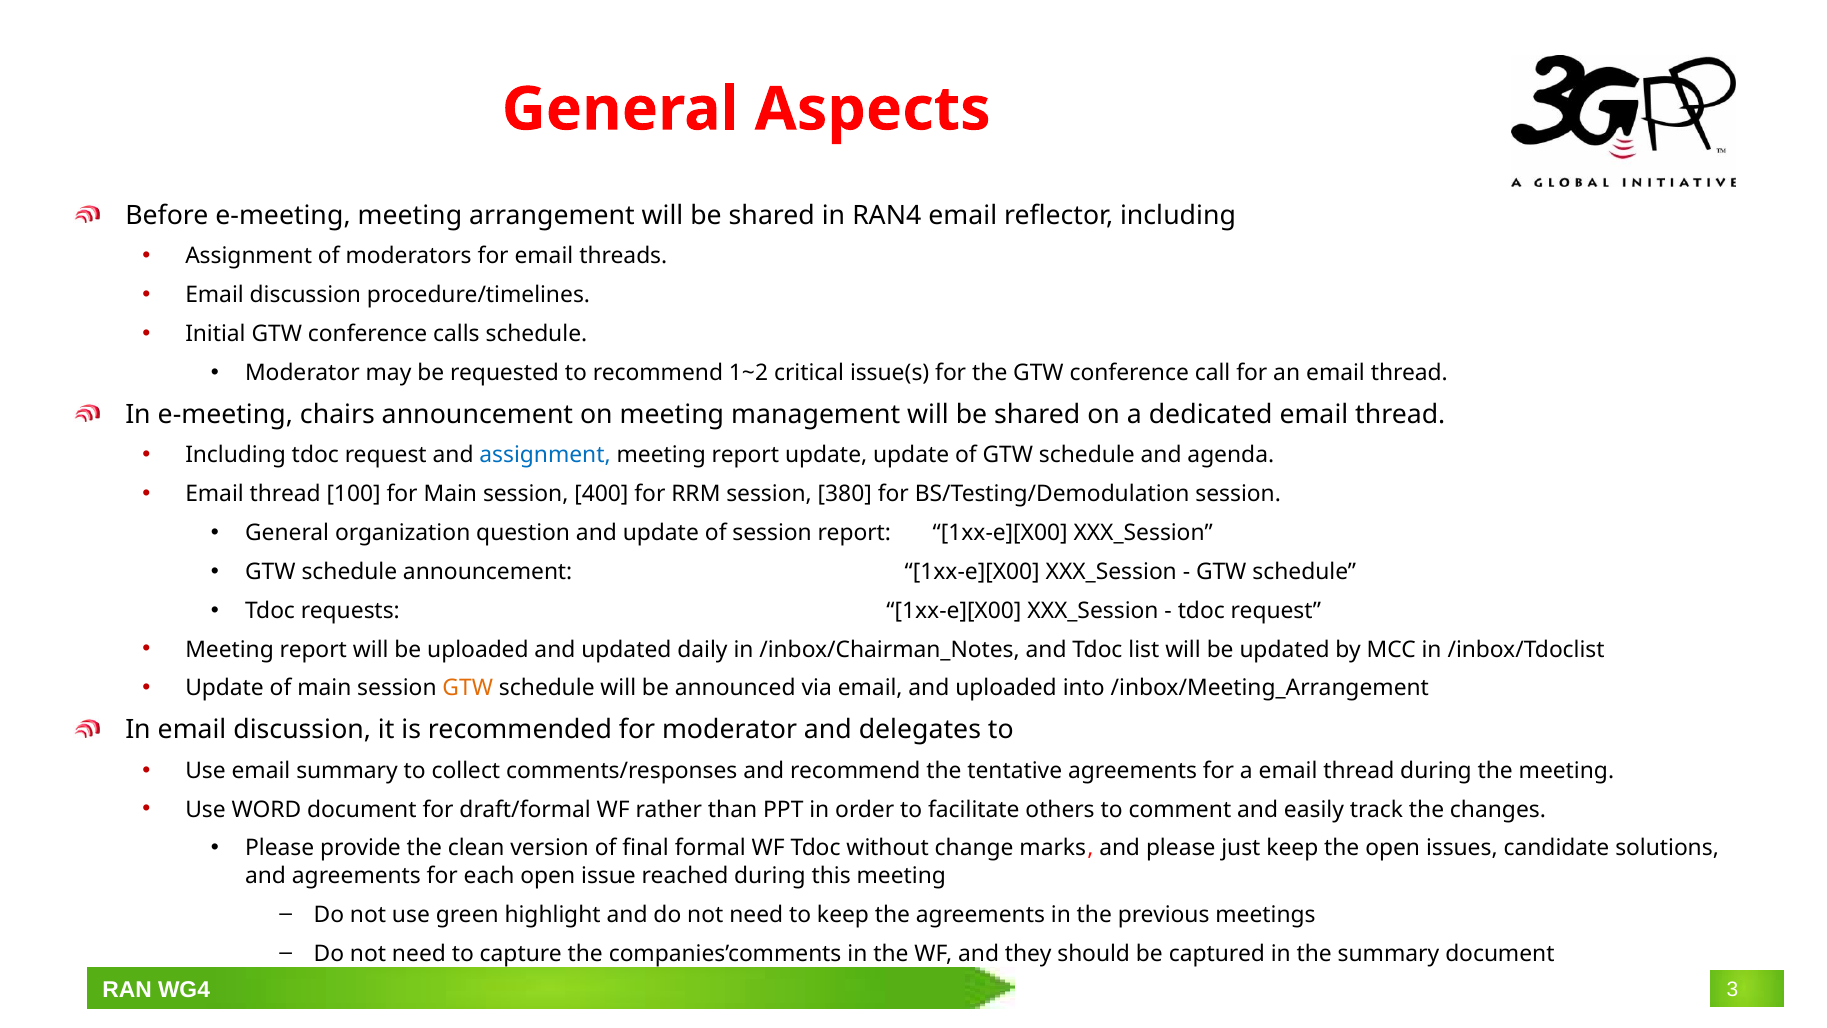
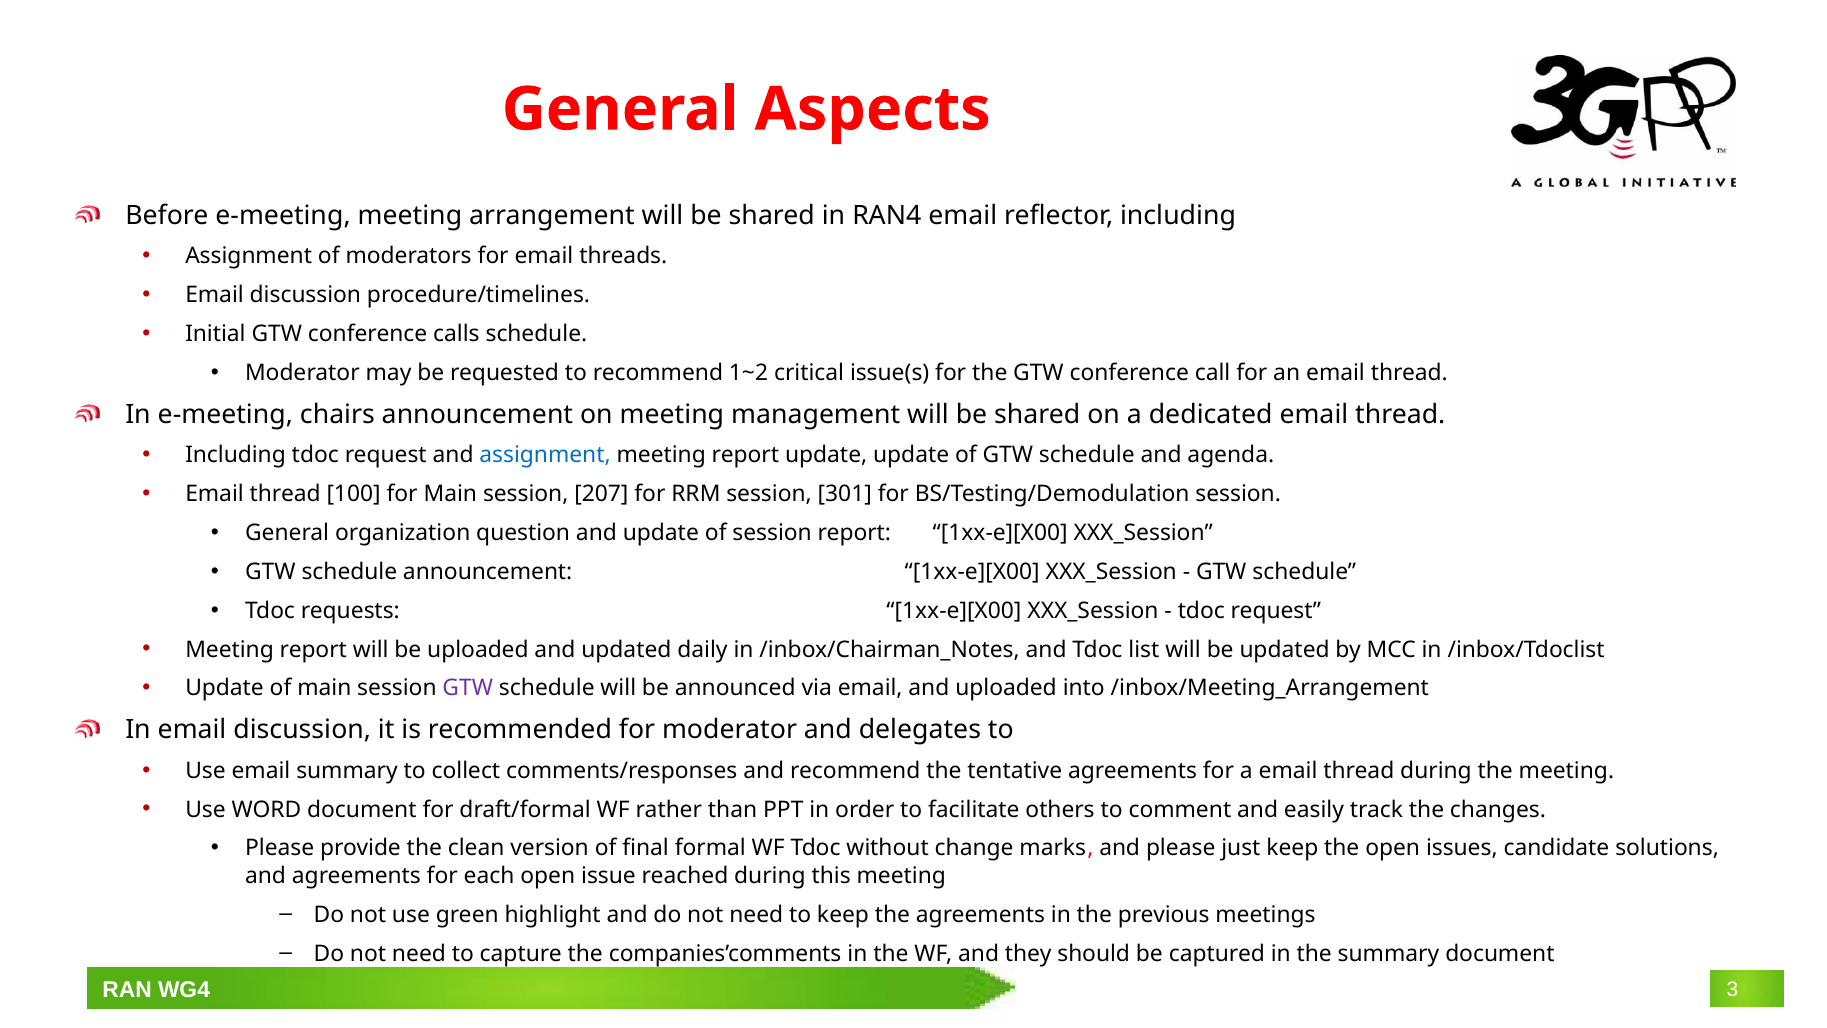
400: 400 -> 207
380: 380 -> 301
GTW at (468, 688) colour: orange -> purple
